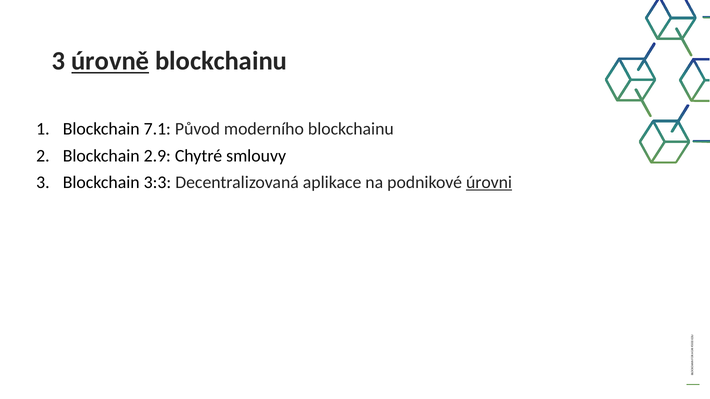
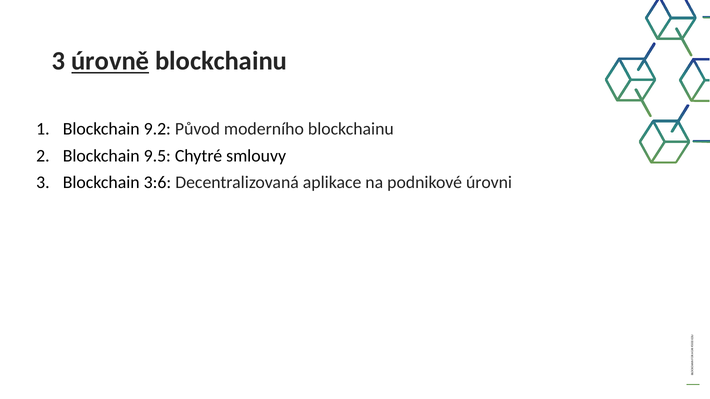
7.1: 7.1 -> 9.2
2.9: 2.9 -> 9.5
3:3: 3:3 -> 3:6
úrovni underline: present -> none
